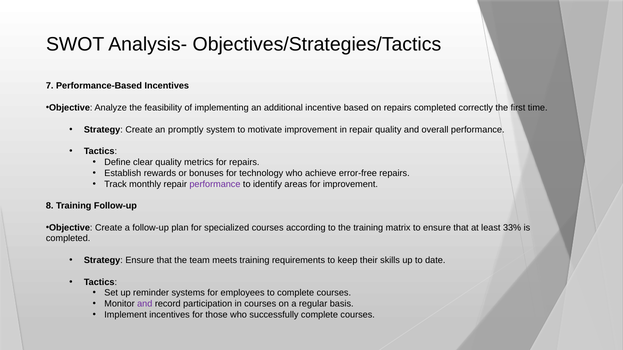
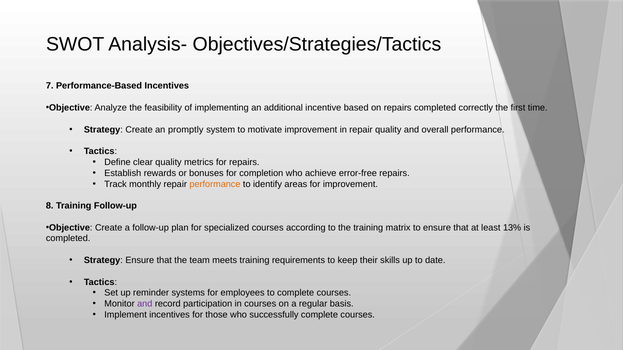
technology: technology -> completion
performance at (215, 184) colour: purple -> orange
33%: 33% -> 13%
